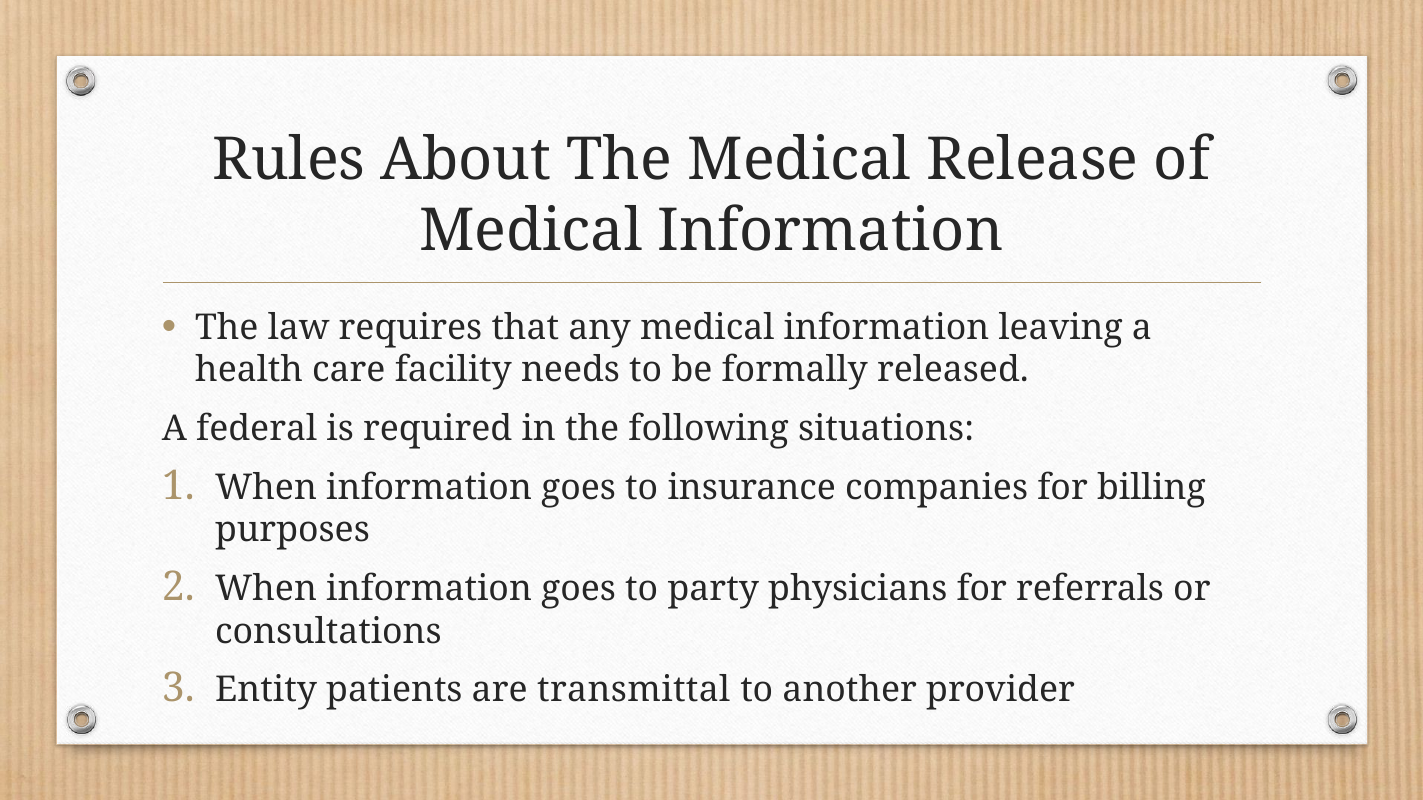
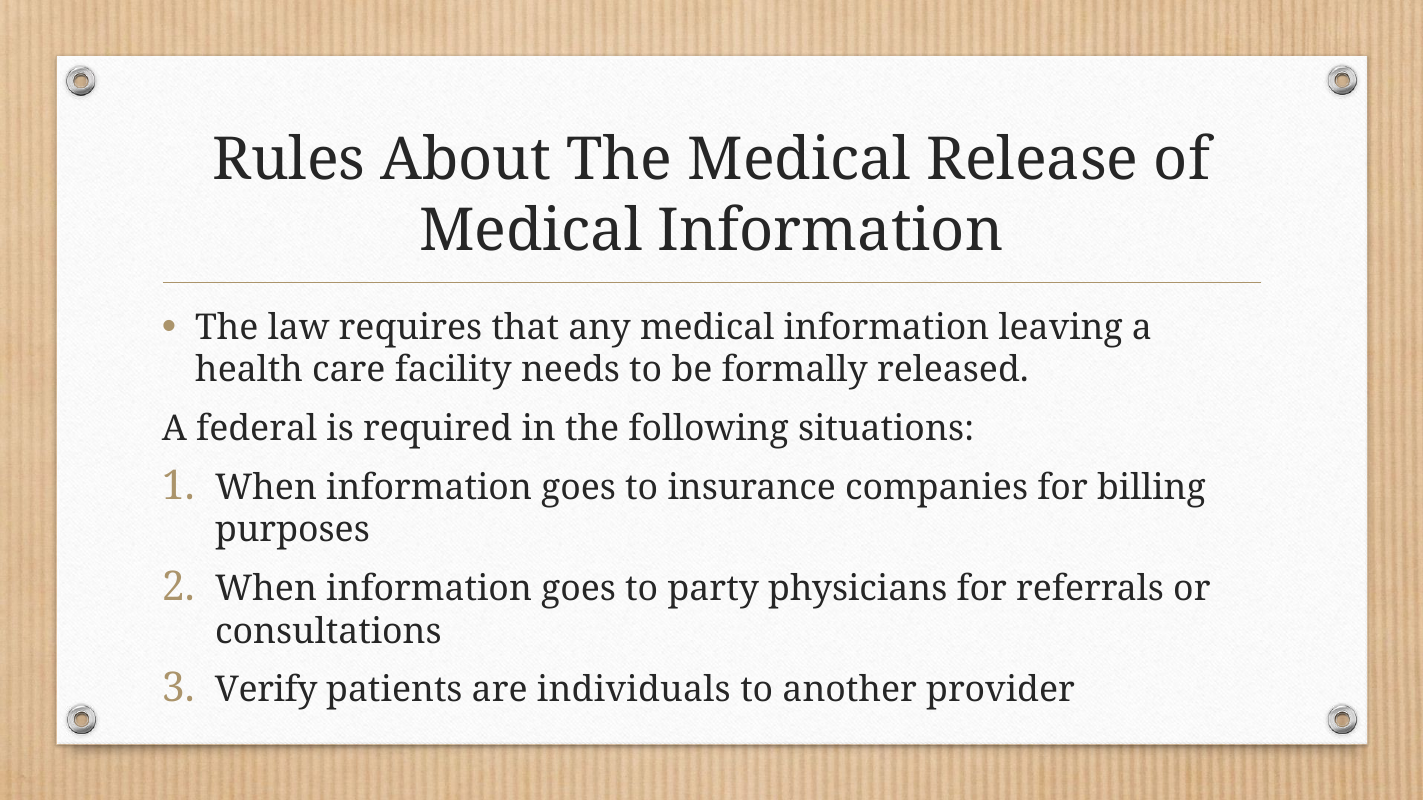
Entity: Entity -> Verify
transmittal: transmittal -> individuals
